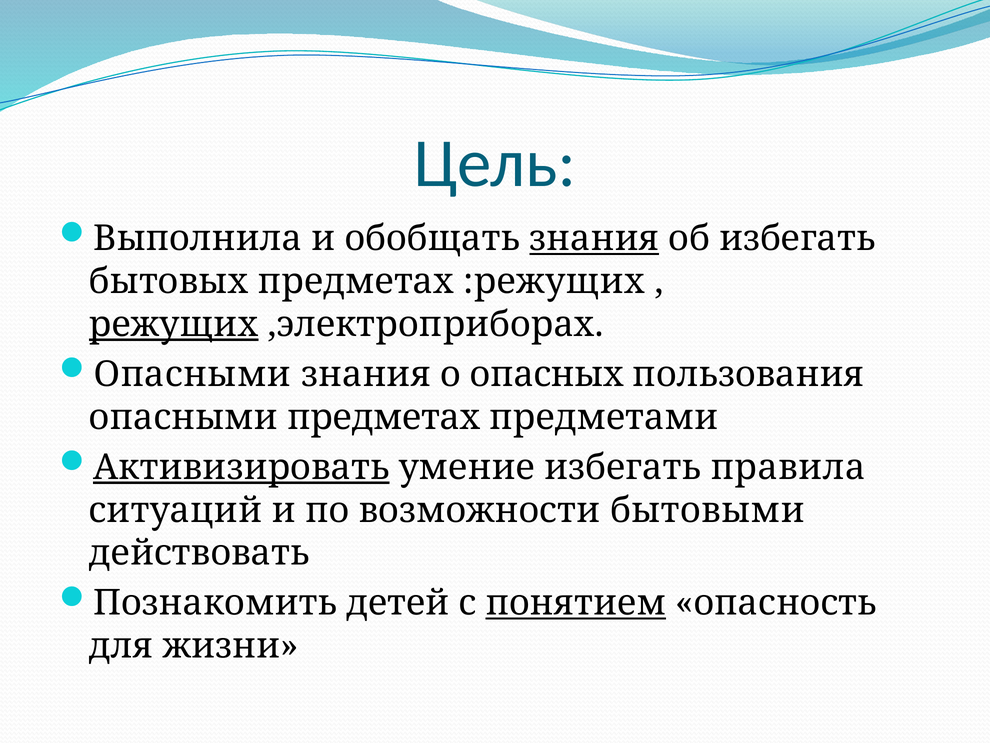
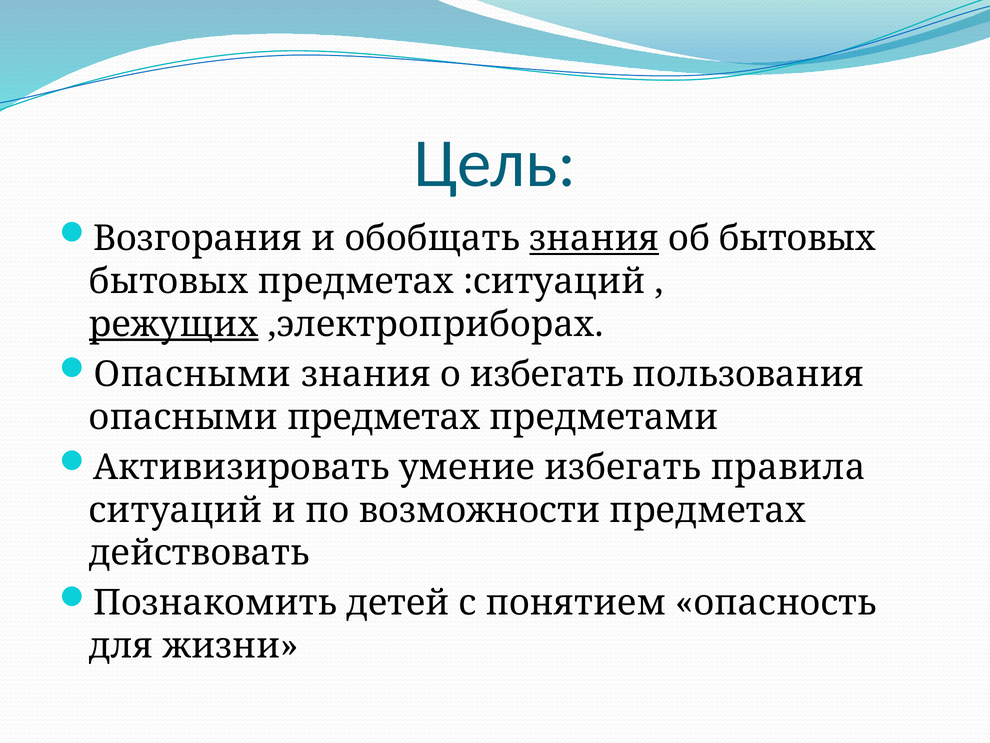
Выполнила: Выполнила -> Возгорания
об избегать: избегать -> бытовых
:режущих: :режущих -> :ситуаций
о опасных: опасных -> избегать
Активизировать underline: present -> none
возможности бытовыми: бытовыми -> предметах
понятием underline: present -> none
